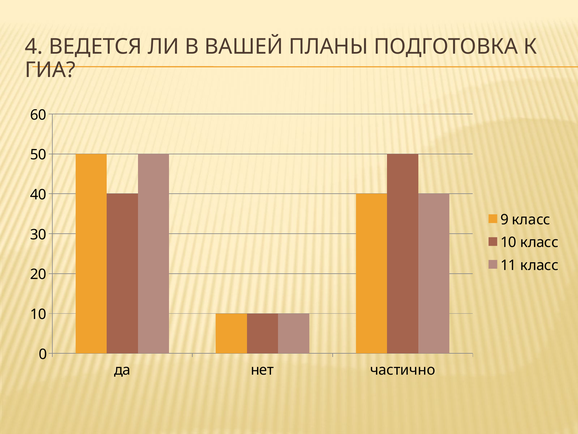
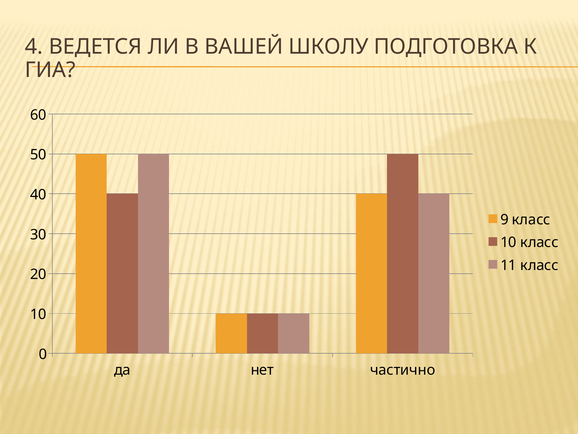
ПЛАНЫ: ПЛАНЫ -> ШКОЛУ
